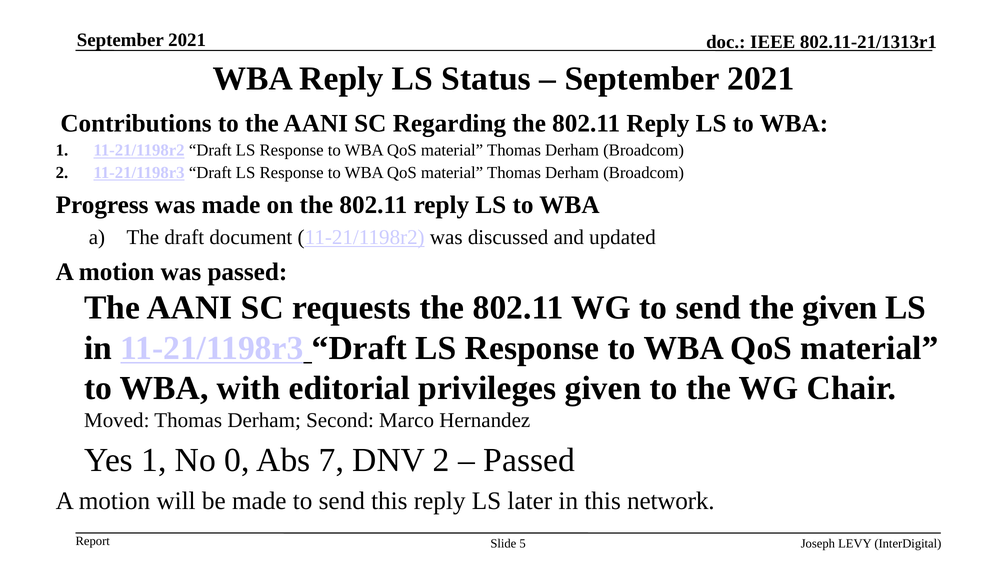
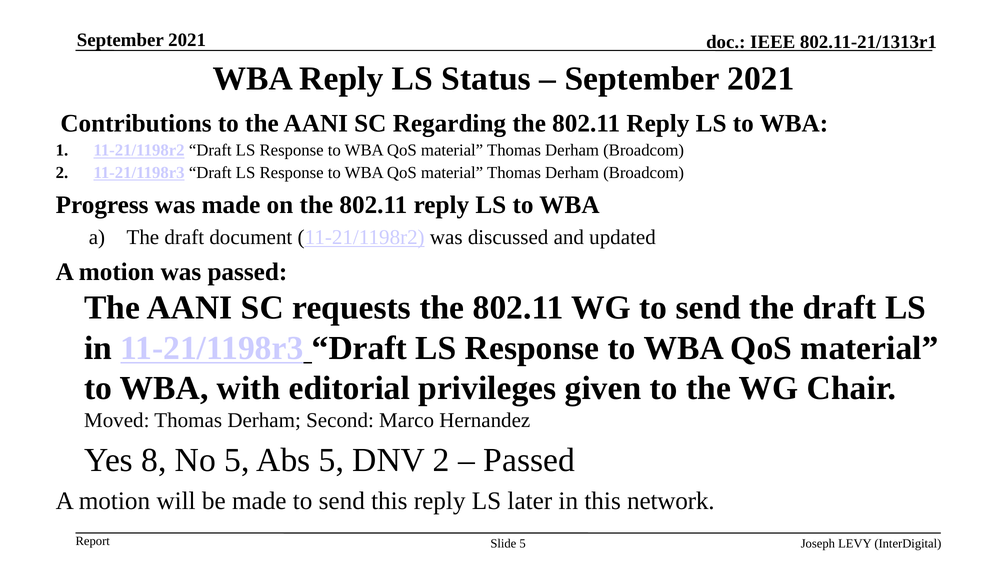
send the given: given -> draft
Yes 1: 1 -> 8
No 0: 0 -> 5
Abs 7: 7 -> 5
